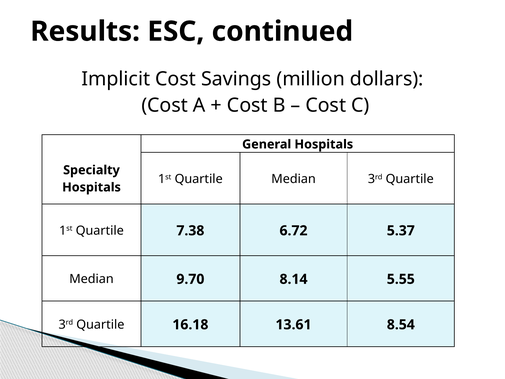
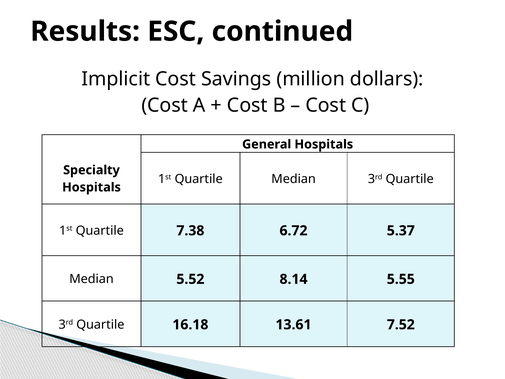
9.70: 9.70 -> 5.52
8.54: 8.54 -> 7.52
